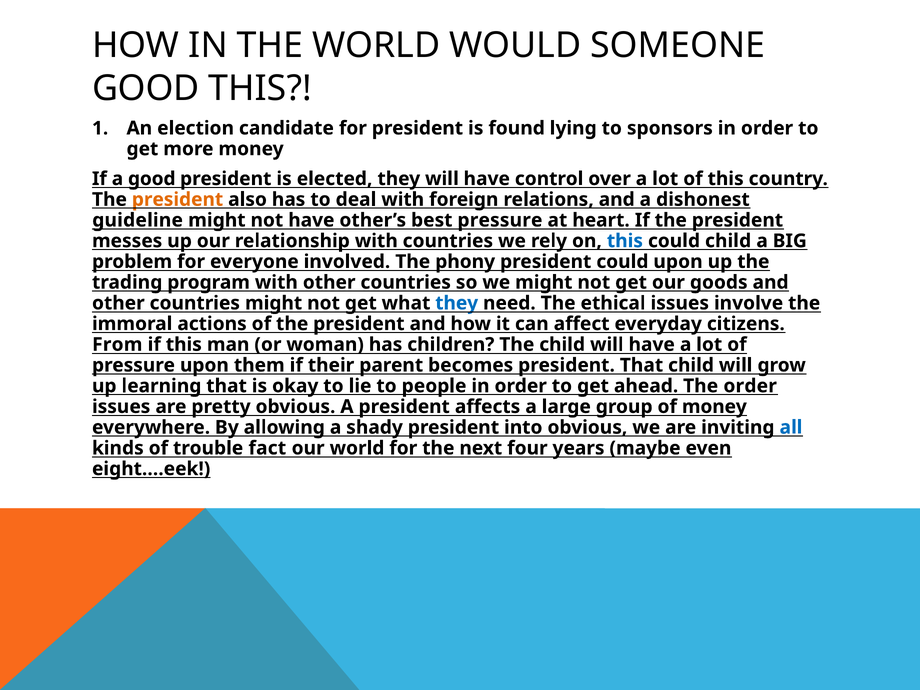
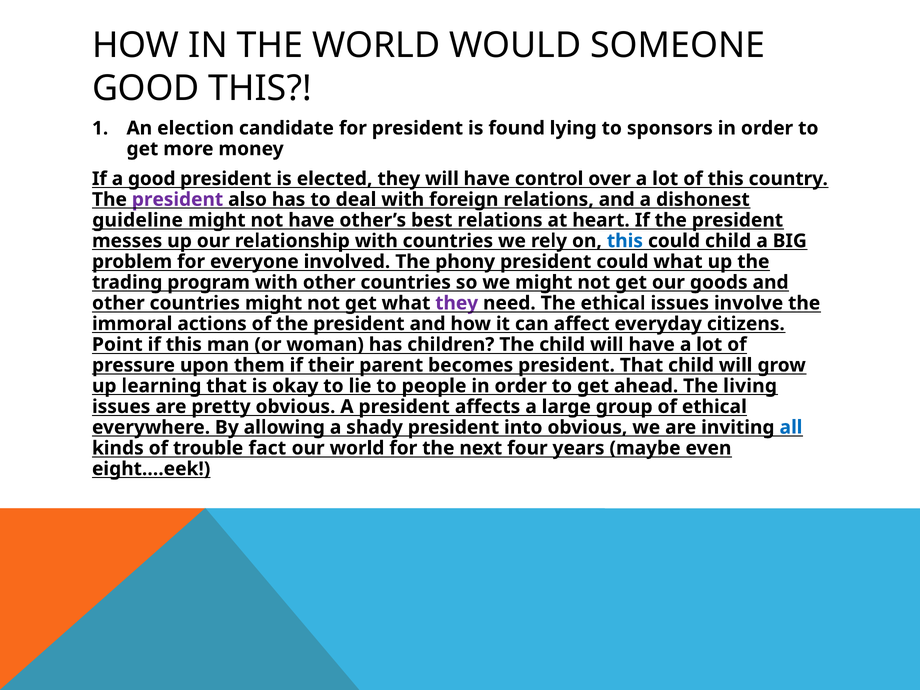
president at (178, 199) colour: orange -> purple
best pressure: pressure -> relations
could upon: upon -> what
they at (457, 303) colour: blue -> purple
From: From -> Point
The order: order -> living
of money: money -> ethical
